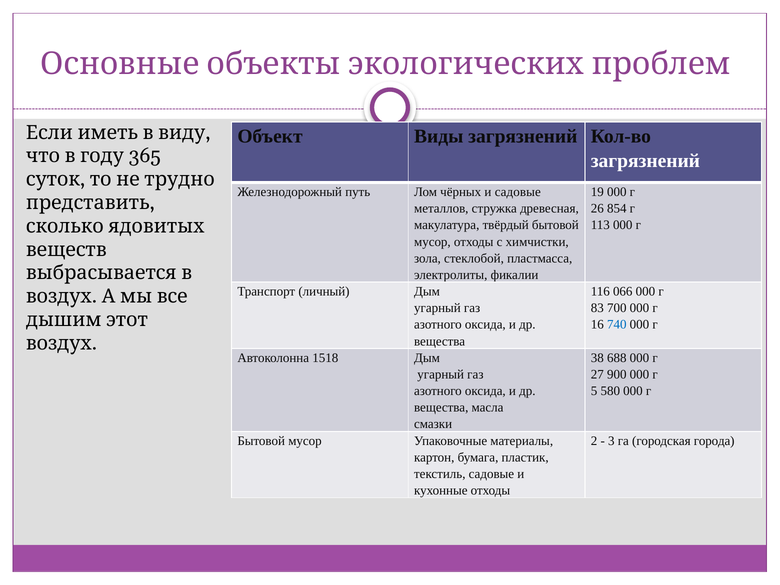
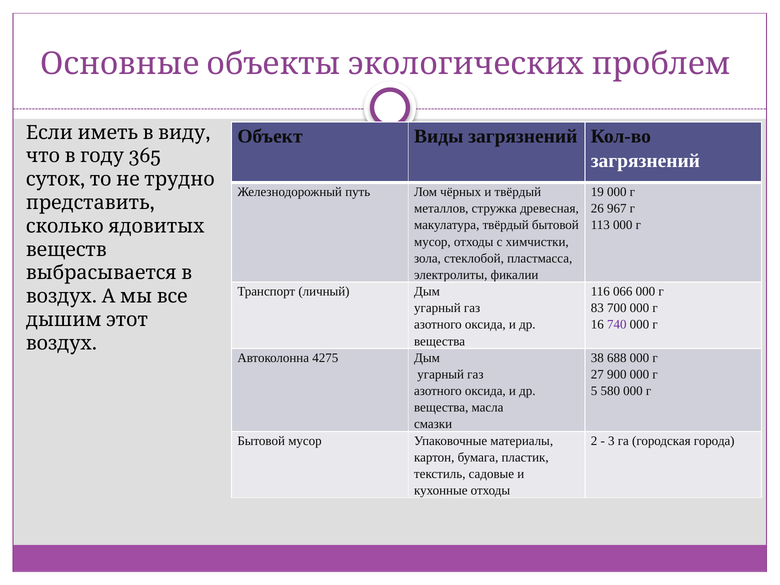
и садовые: садовые -> твёрдый
854: 854 -> 967
740 colour: blue -> purple
1518: 1518 -> 4275
